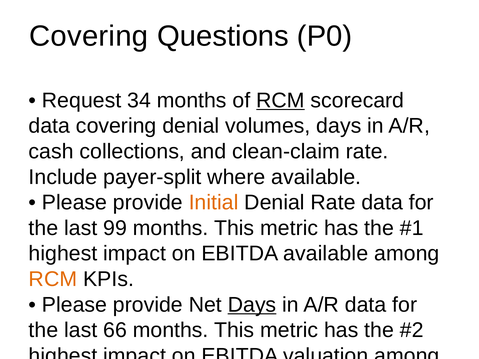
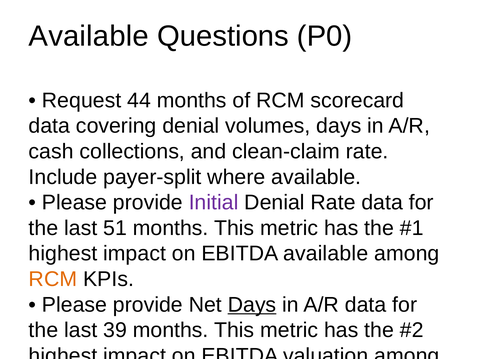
Covering at (89, 36): Covering -> Available
34: 34 -> 44
RCM at (280, 100) underline: present -> none
Initial colour: orange -> purple
99: 99 -> 51
66: 66 -> 39
